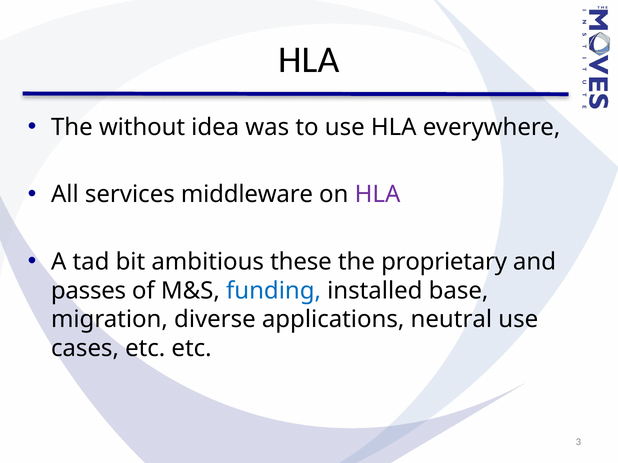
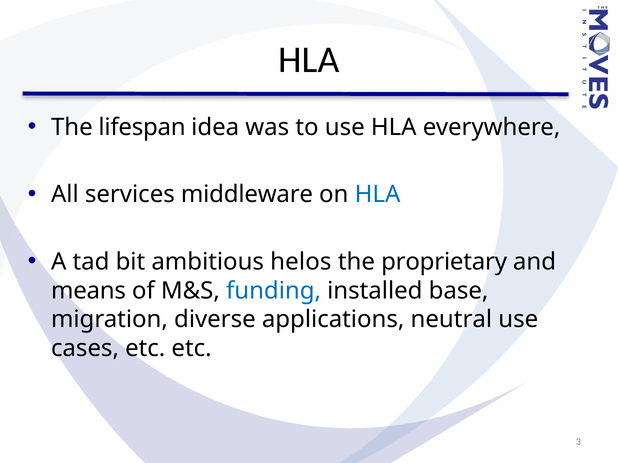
without: without -> lifespan
HLA at (378, 195) colour: purple -> blue
these: these -> helos
passes: passes -> means
